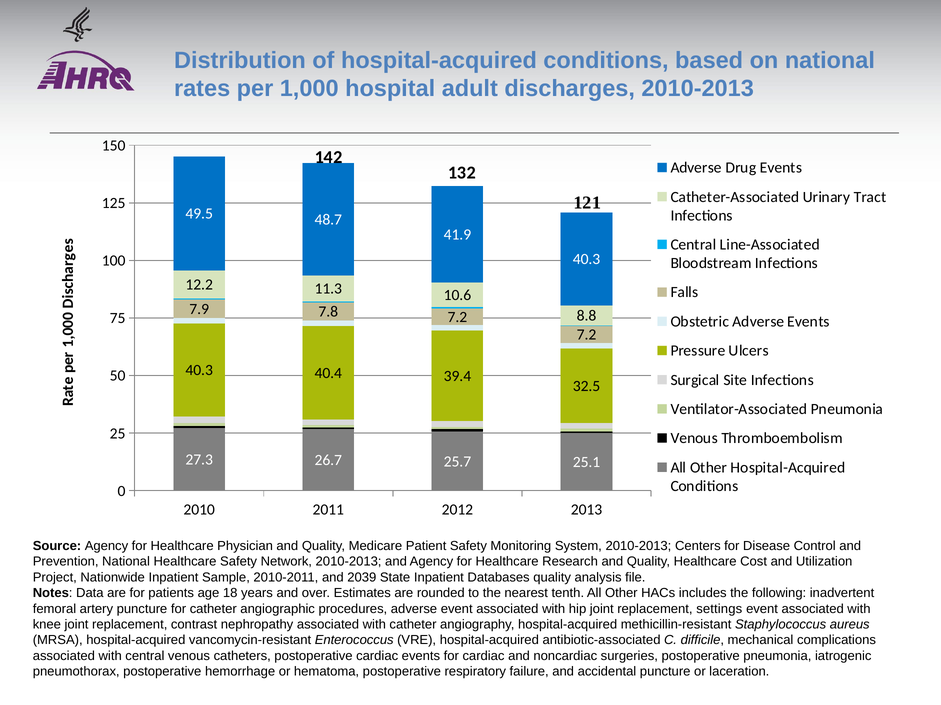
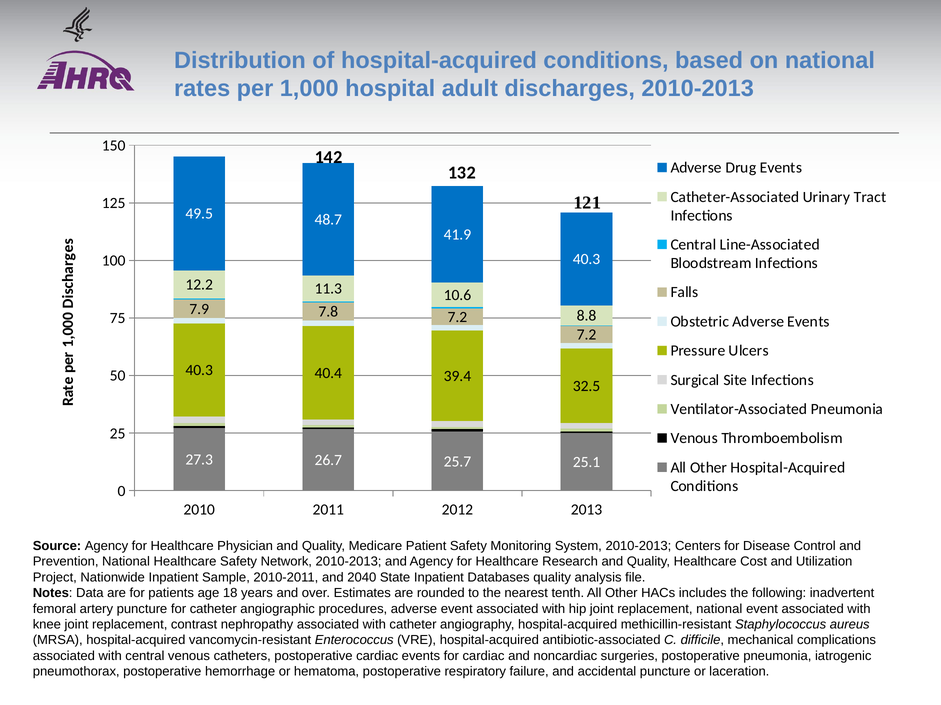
2039: 2039 -> 2040
replacement settings: settings -> national
